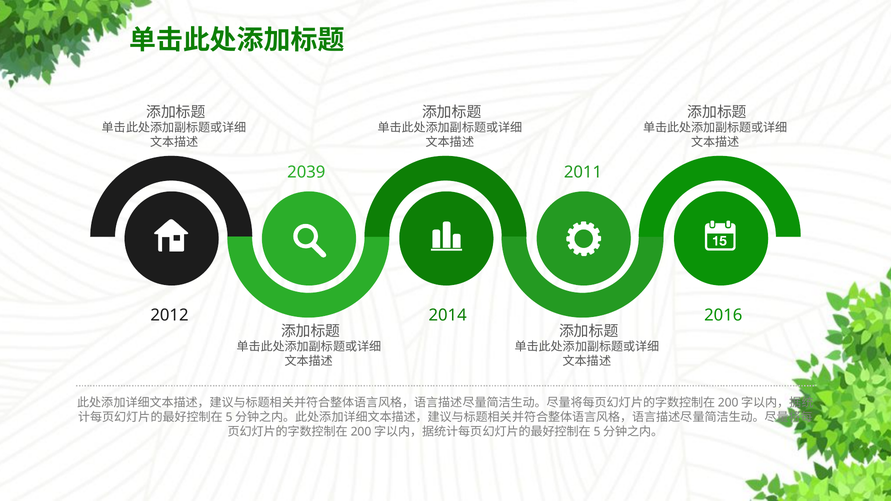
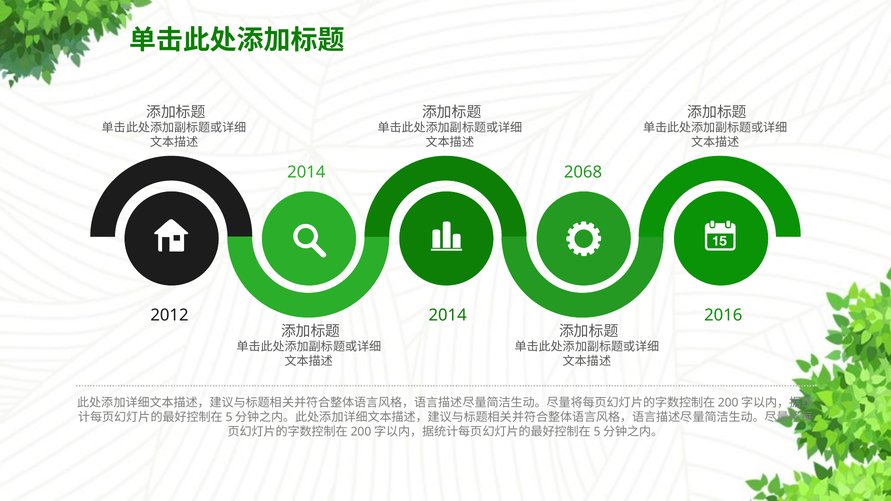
2039 at (306, 173): 2039 -> 2014
2011: 2011 -> 2068
